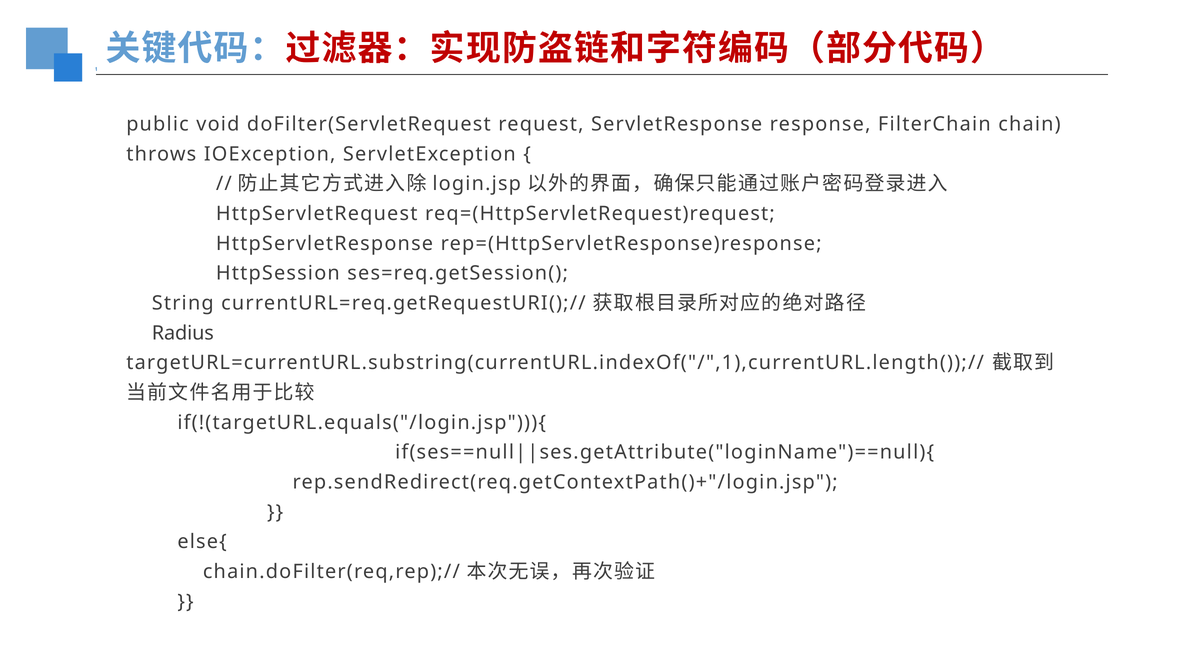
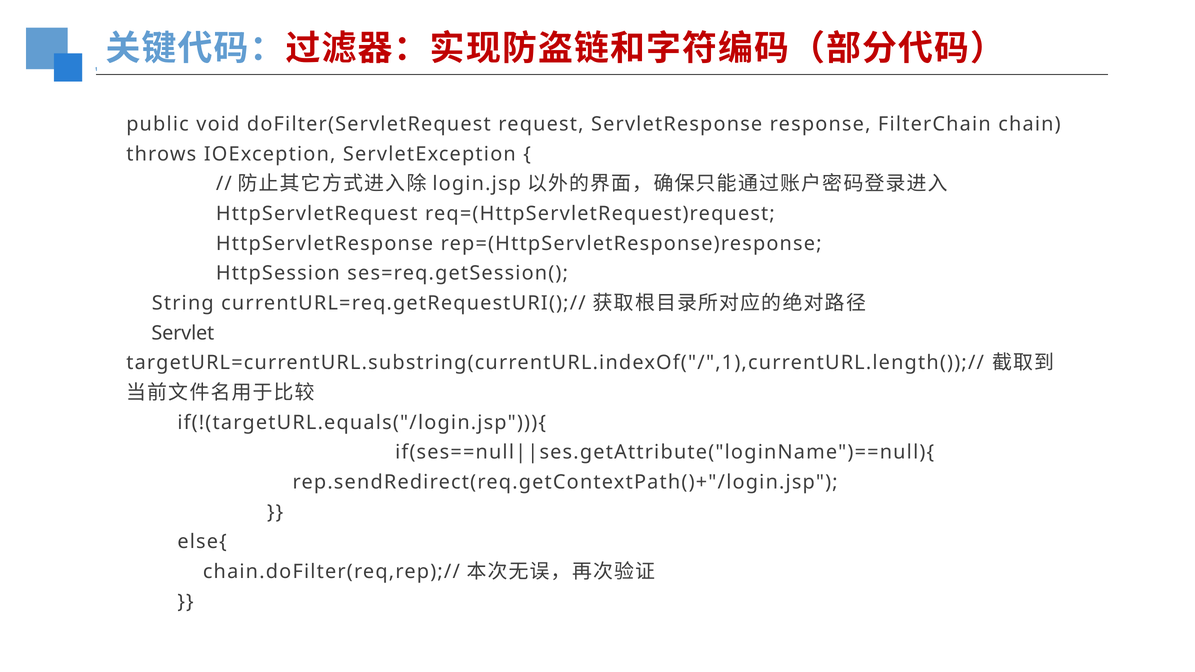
Radius: Radius -> Servlet
